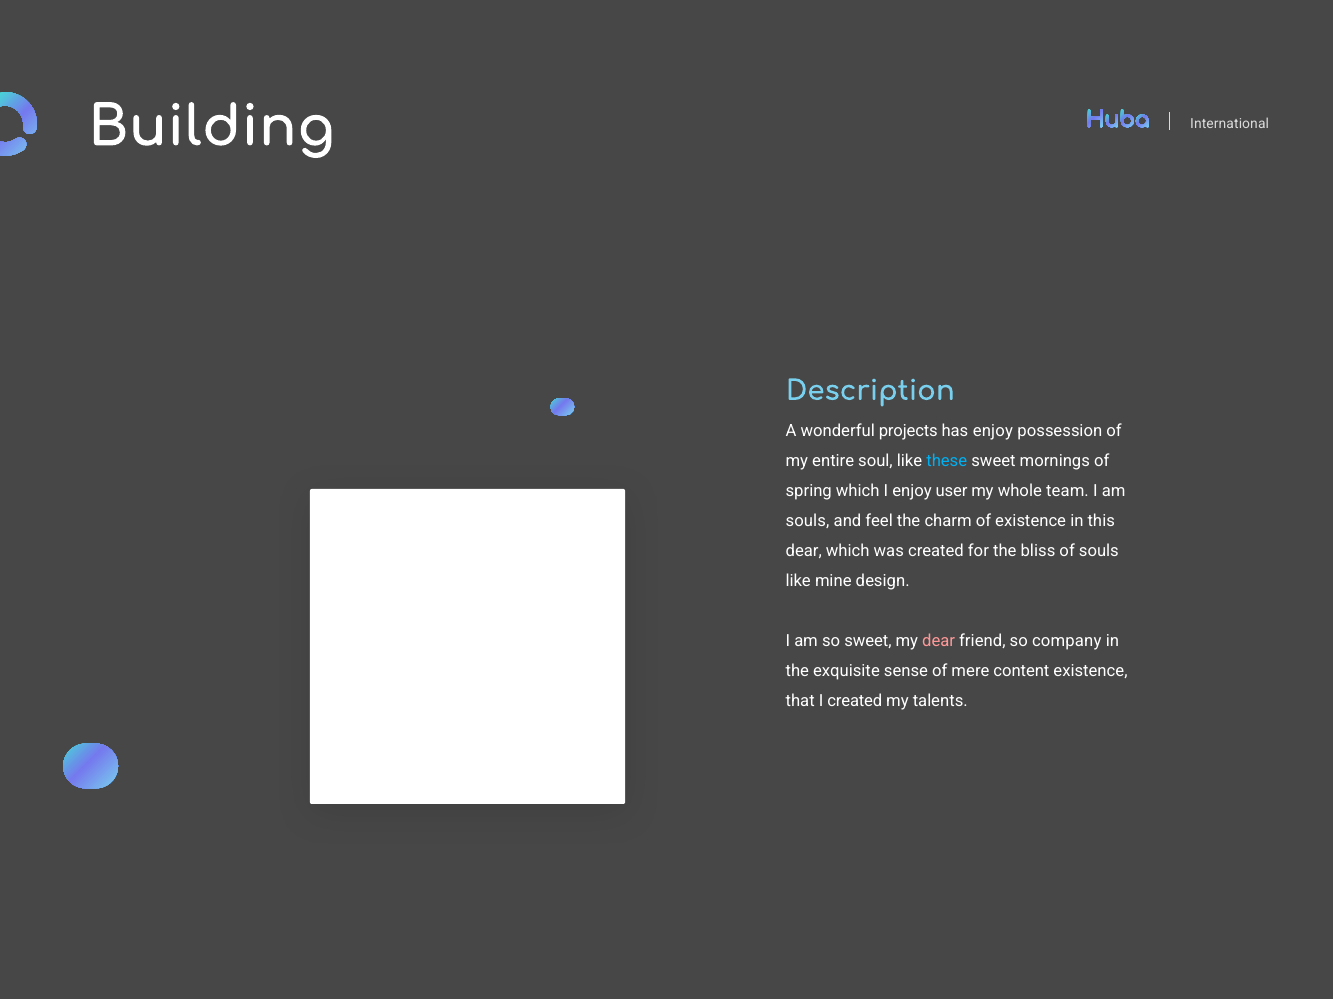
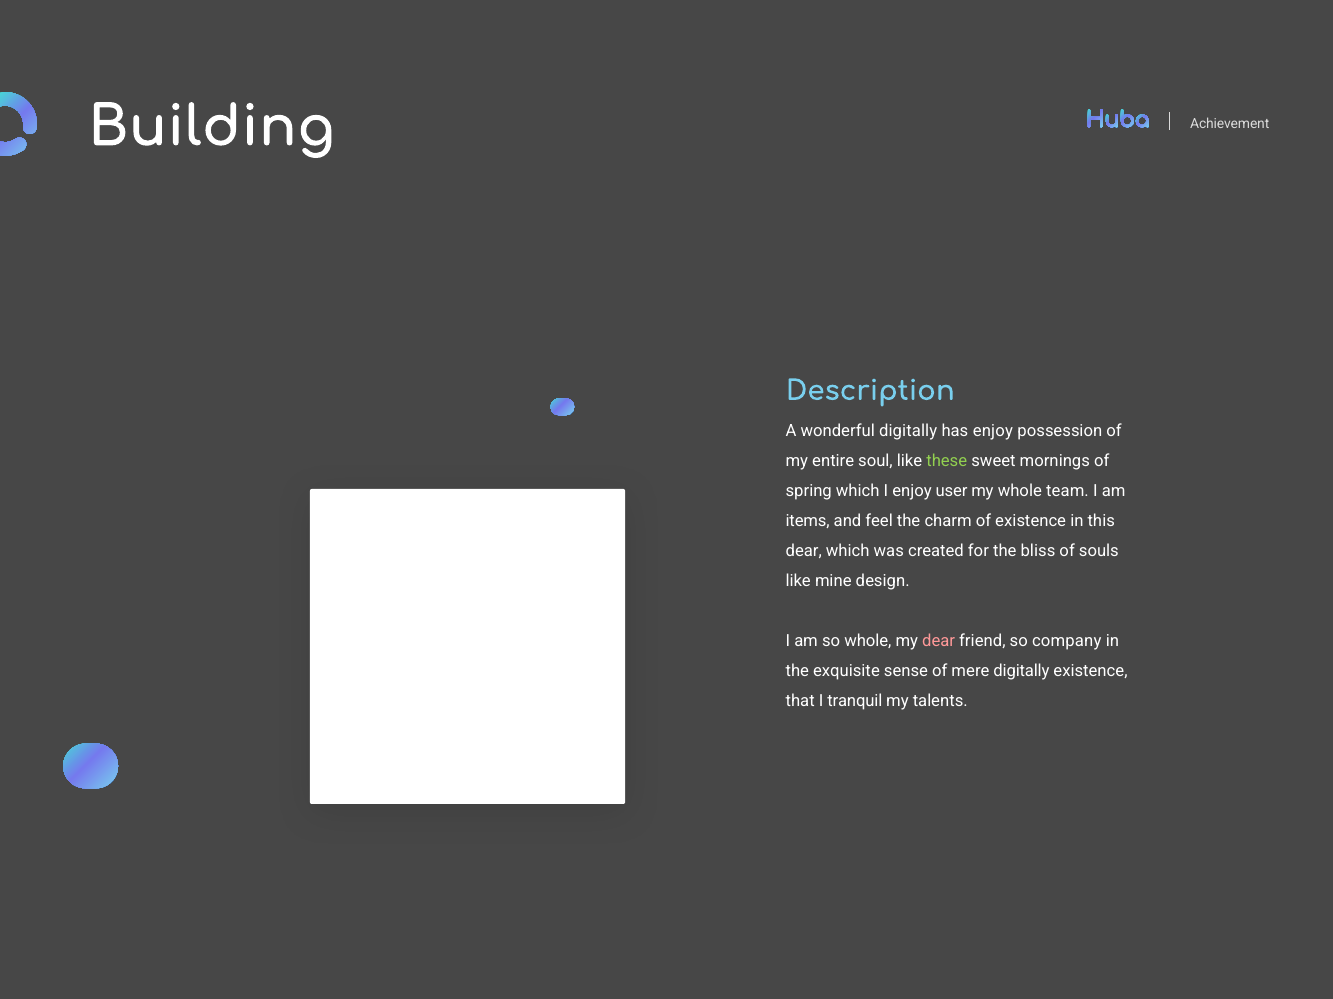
International: International -> Achievement
wonderful projects: projects -> digitally
these colour: light blue -> light green
souls at (807, 521): souls -> items
so sweet: sweet -> whole
mere content: content -> digitally
I created: created -> tranquil
